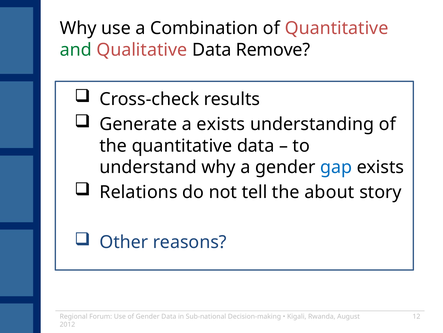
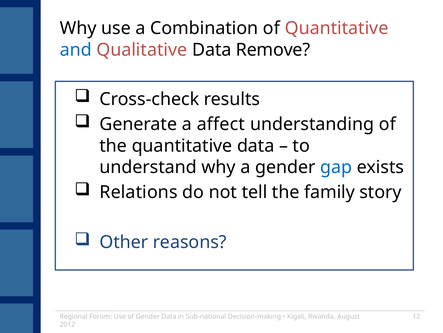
and colour: green -> blue
a exists: exists -> affect
about: about -> family
